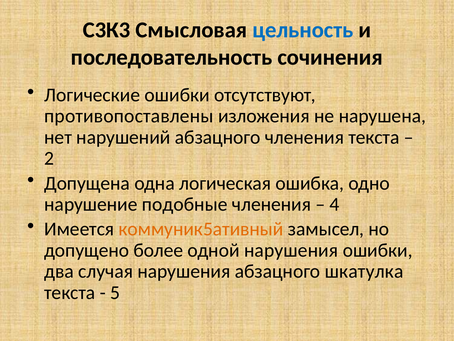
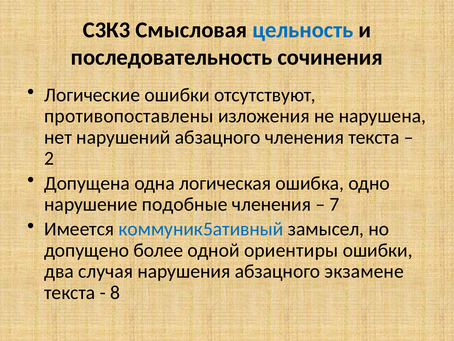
4: 4 -> 7
коммуник5ативный colour: orange -> blue
одной нарушения: нарушения -> ориентиры
шкатулка: шкатулка -> экзамене
5: 5 -> 8
